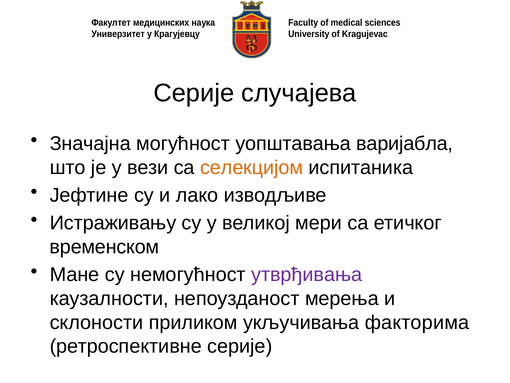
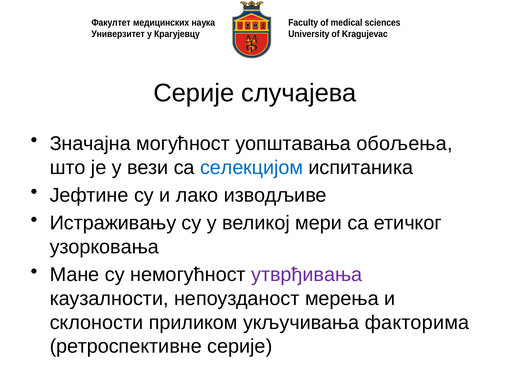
варијабла: варијабла -> обољења
селекцијом colour: orange -> blue
временском: временском -> узорковања
